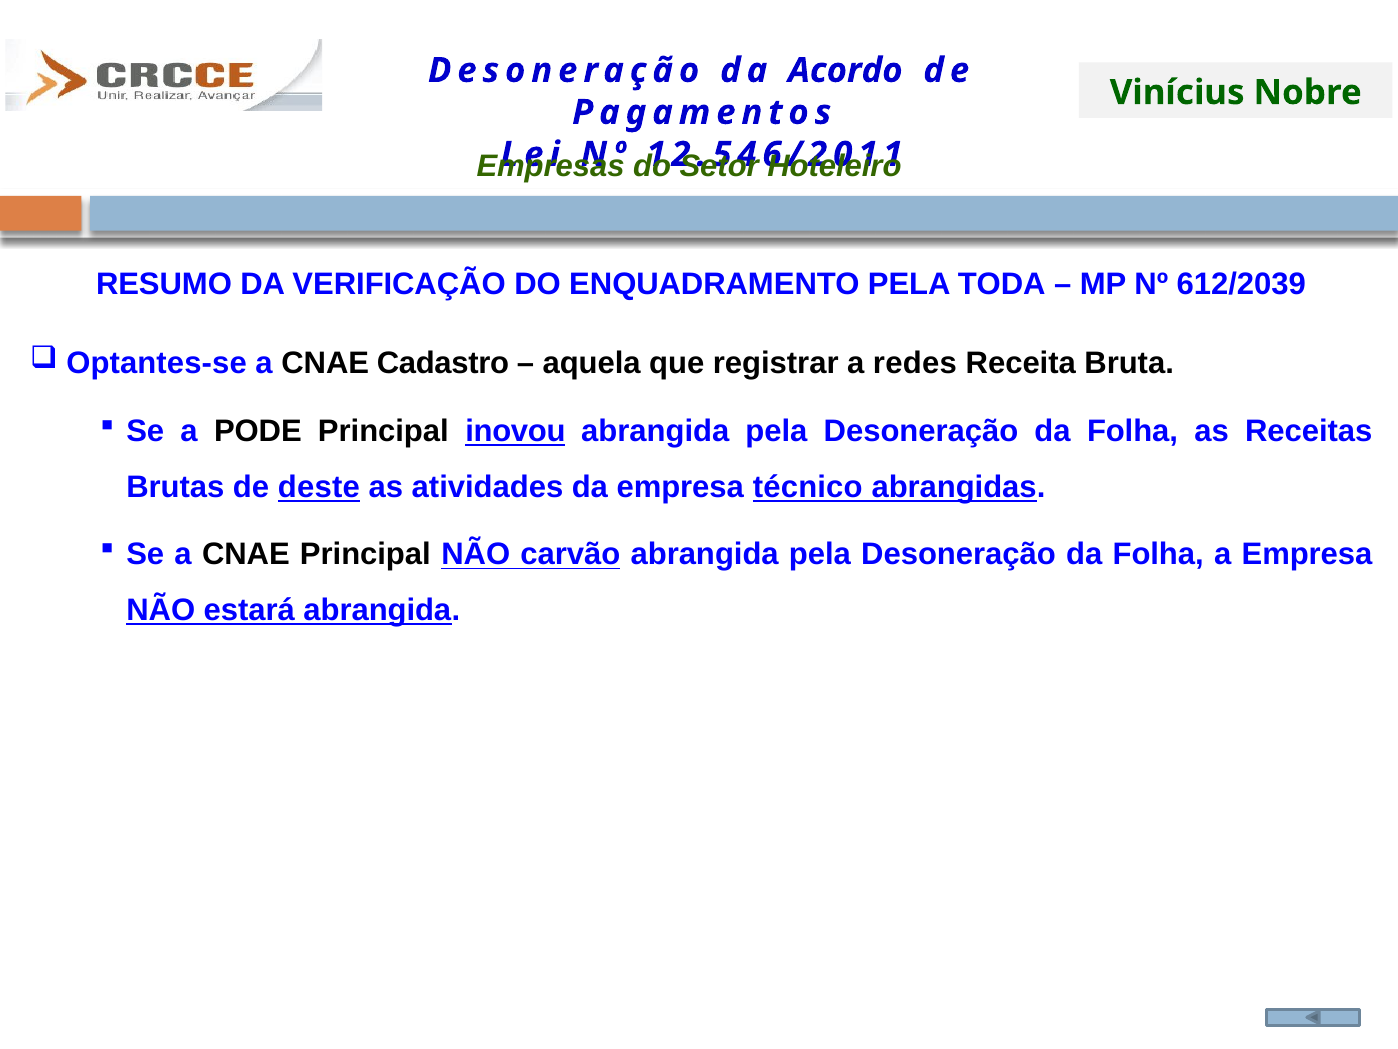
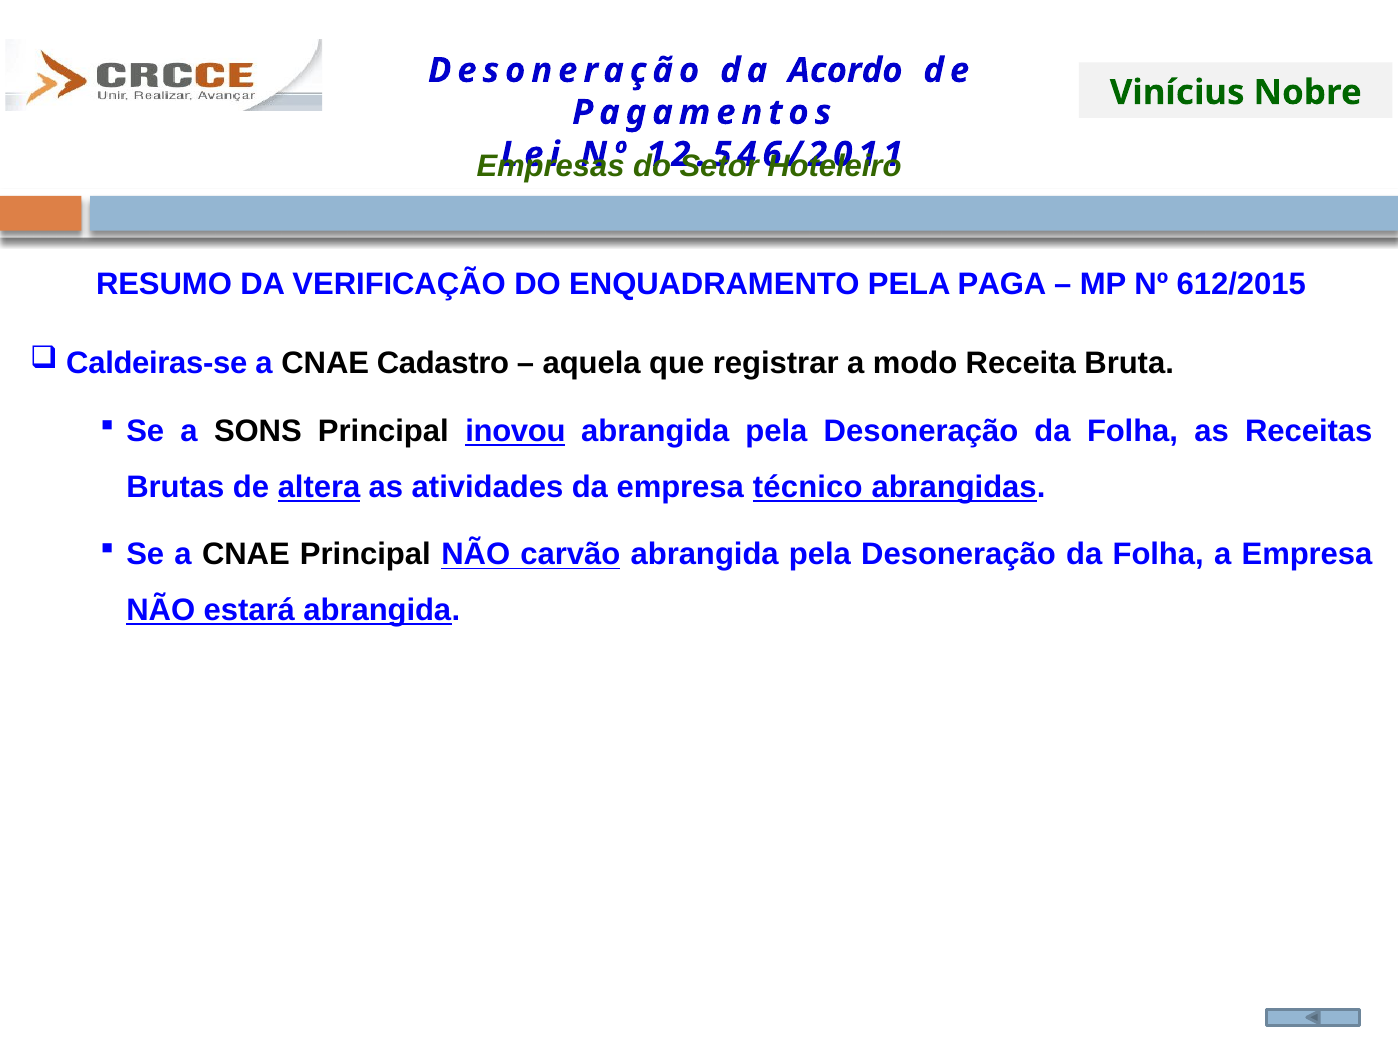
TODA: TODA -> PAGA
612/2039: 612/2039 -> 612/2015
Optantes-se: Optantes-se -> Caldeiras-se
redes: redes -> modo
PODE: PODE -> SONS
deste: deste -> altera
